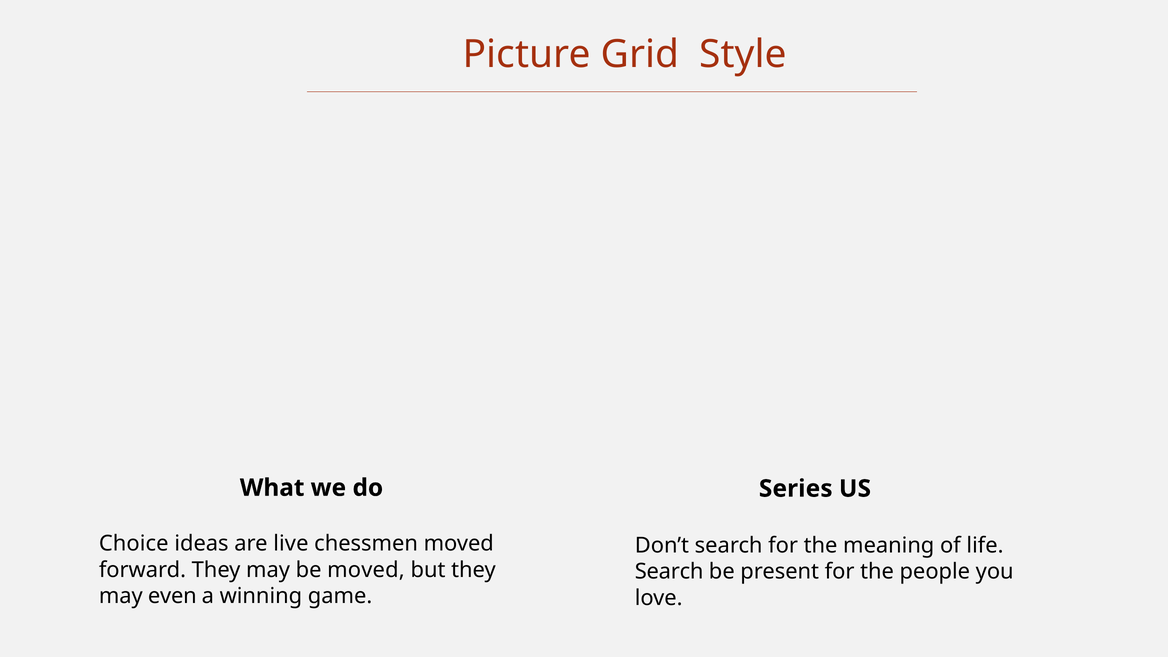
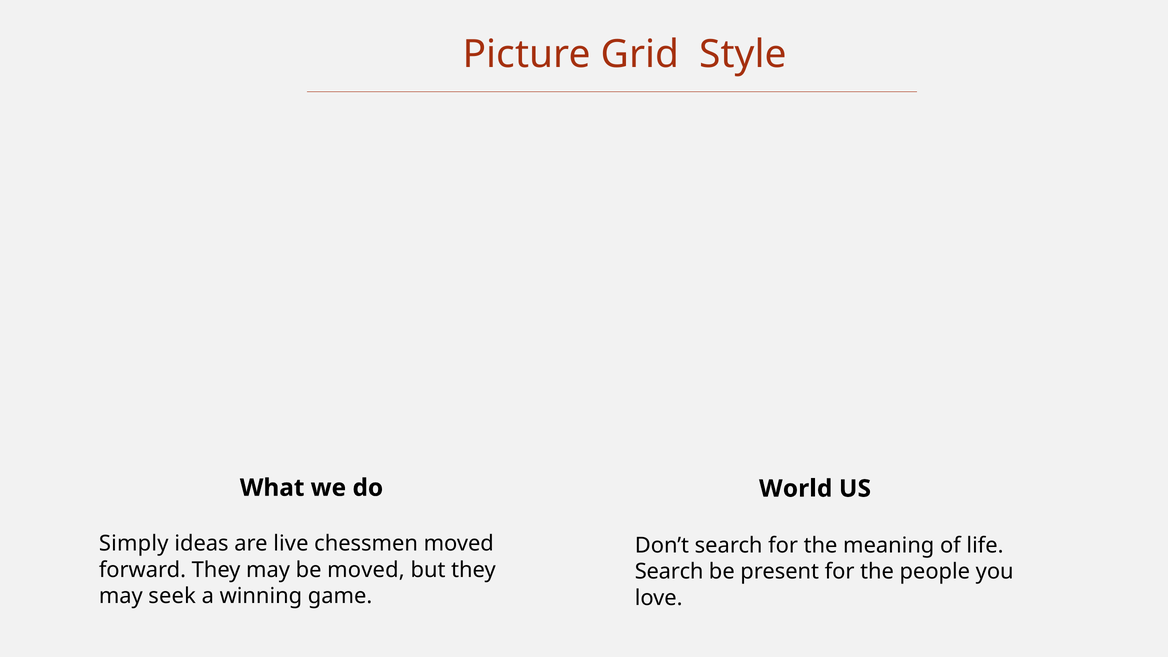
Series: Series -> World
Choice: Choice -> Simply
even: even -> seek
